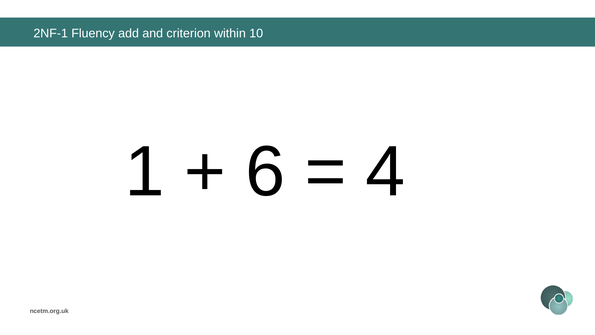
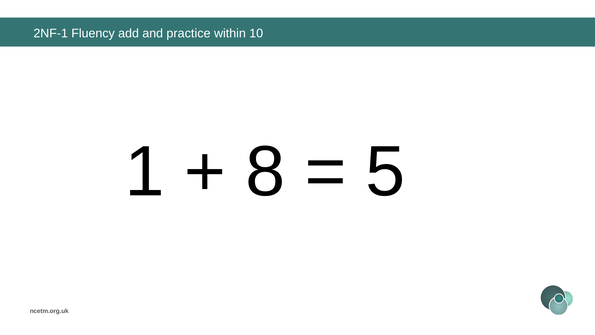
criterion: criterion -> practice
6: 6 -> 8
4: 4 -> 5
